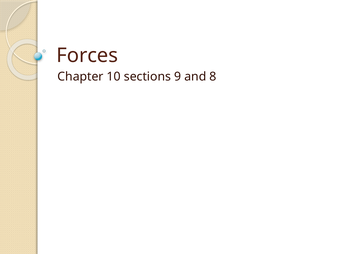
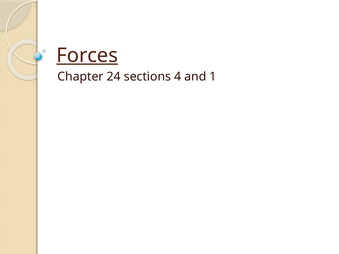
Forces underline: none -> present
10: 10 -> 24
9: 9 -> 4
8: 8 -> 1
